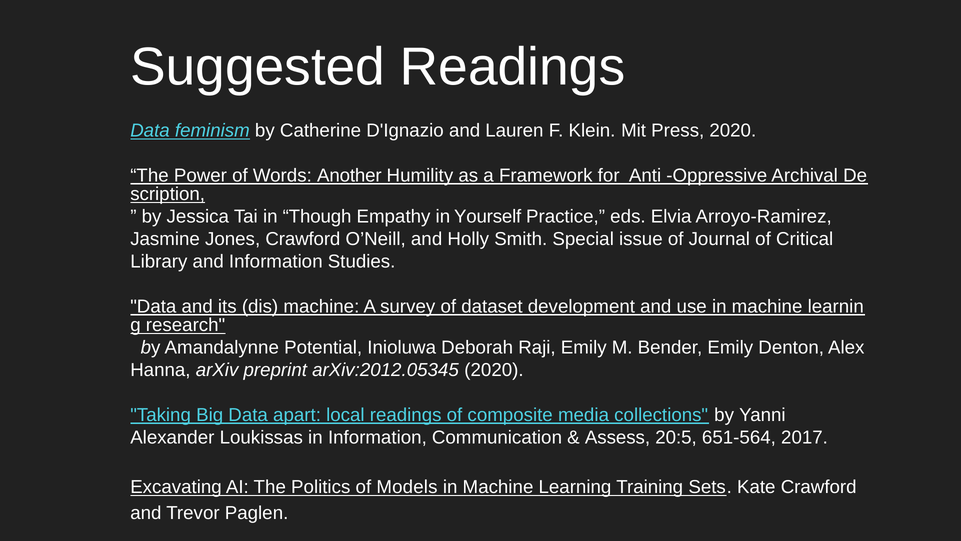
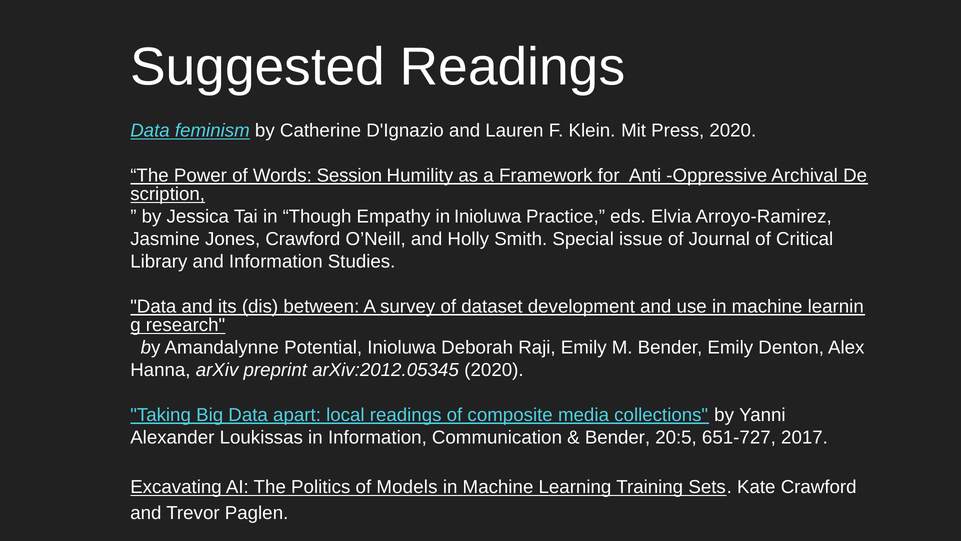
Another: Another -> Session
in Yourself: Yourself -> Inioluwa
dis machine: machine -> between
Assess at (618, 437): Assess -> Bender
651-564: 651-564 -> 651-727
